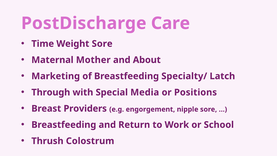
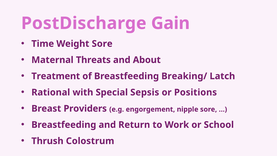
Care: Care -> Gain
Mother: Mother -> Threats
Marketing: Marketing -> Treatment
Specialty/: Specialty/ -> Breaking/
Through: Through -> Rational
Media: Media -> Sepsis
